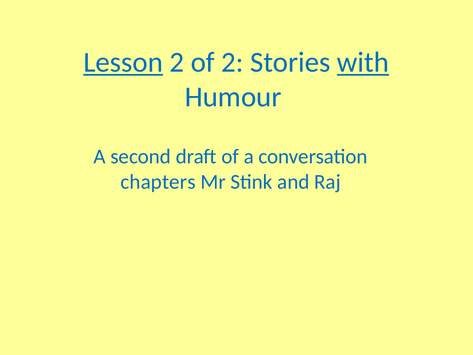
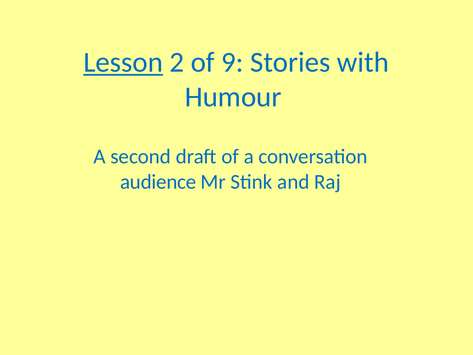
of 2: 2 -> 9
with underline: present -> none
chapters: chapters -> audience
